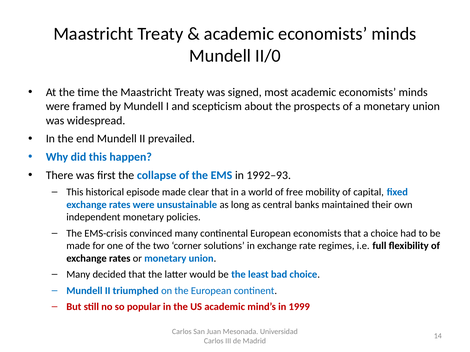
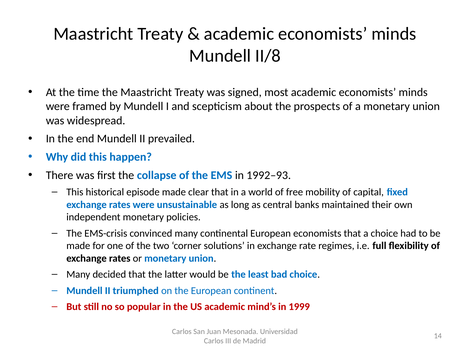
II/0: II/0 -> II/8
